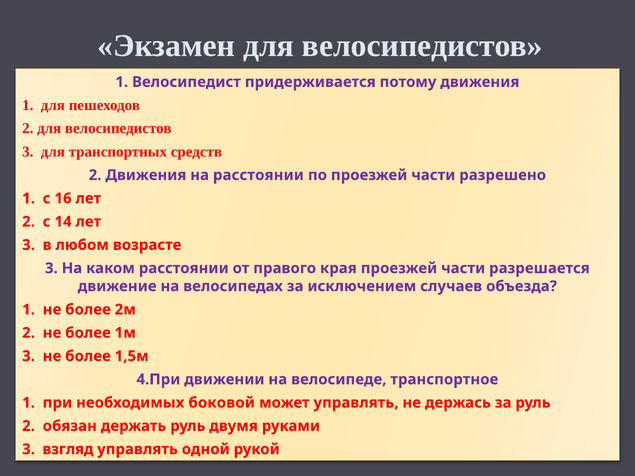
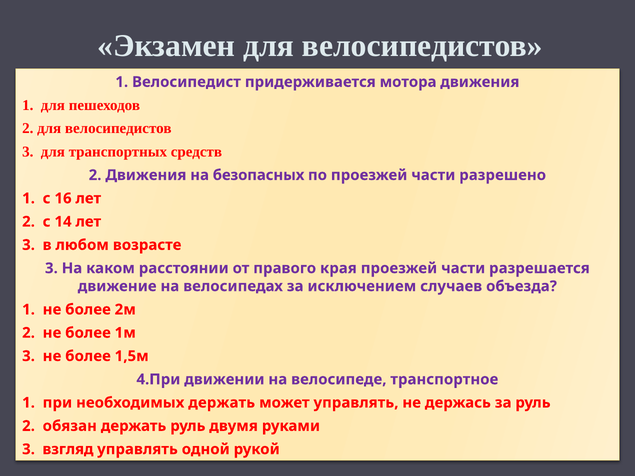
потому: потому -> мотора
на расстоянии: расстоянии -> безопасных
необходимых боковой: боковой -> держать
